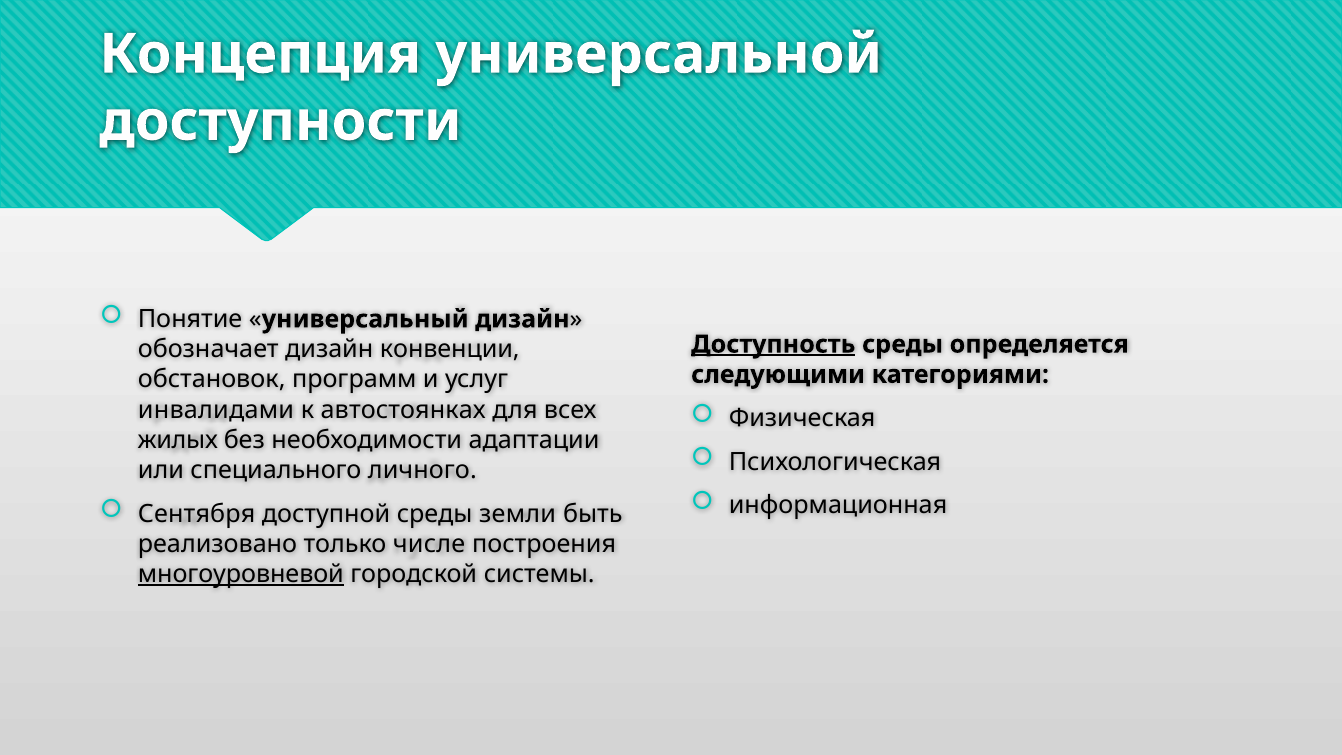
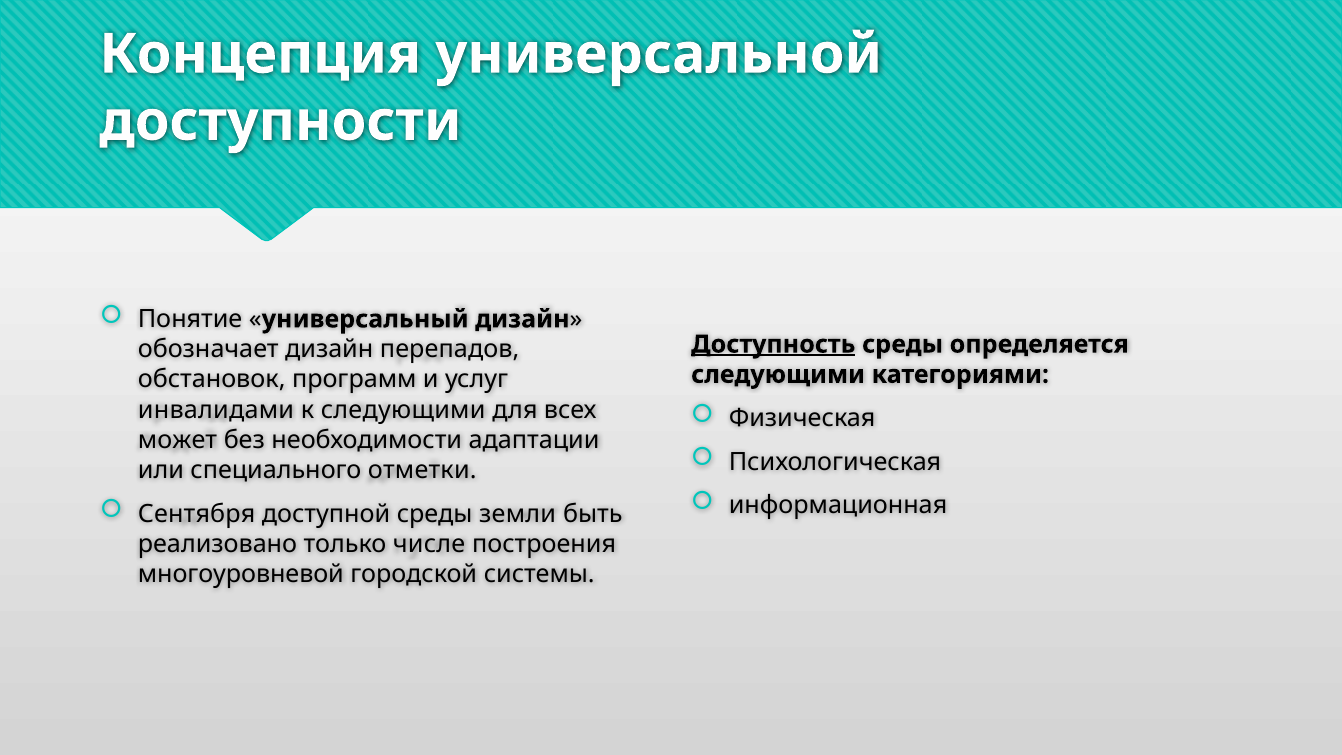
конвенции: конвенции -> перепадов
к автостоянках: автостоянках -> следующими
жилых: жилых -> может
личного: личного -> отметки
многоуровневой underline: present -> none
